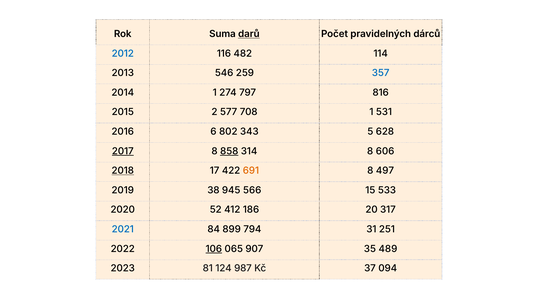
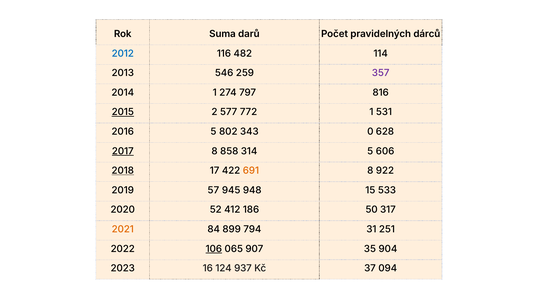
darů underline: present -> none
357 colour: blue -> purple
2015 underline: none -> present
708: 708 -> 772
2016 6: 6 -> 5
5: 5 -> 0
858 underline: present -> none
314 8: 8 -> 5
497: 497 -> 922
38: 38 -> 57
566: 566 -> 948
20: 20 -> 50
2021 colour: blue -> orange
489: 489 -> 904
81: 81 -> 16
987: 987 -> 937
